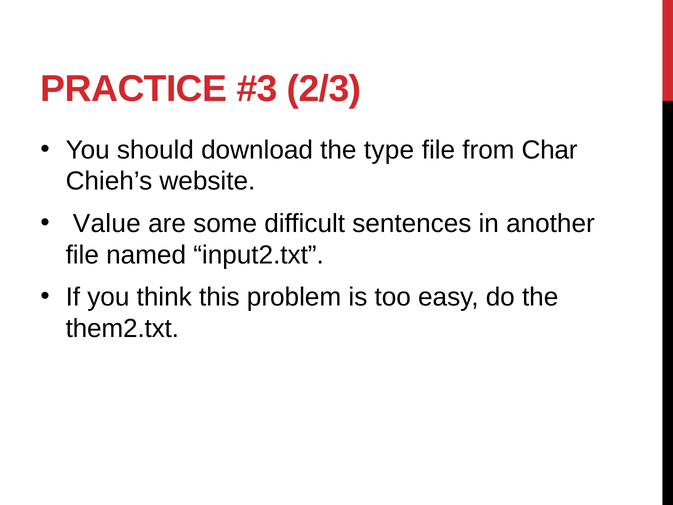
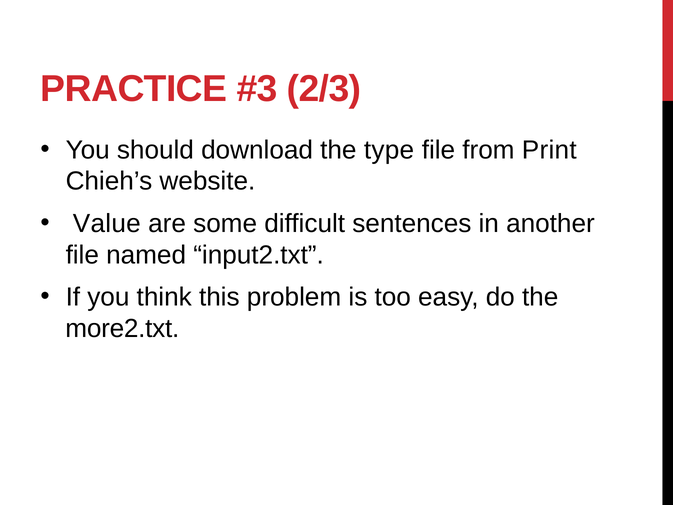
Char: Char -> Print
them2.txt: them2.txt -> more2.txt
